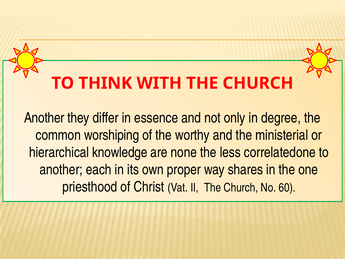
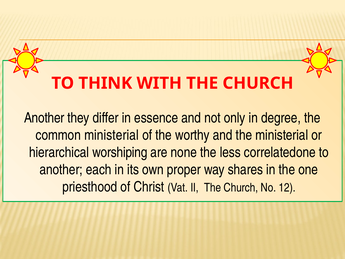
common worshiping: worshiping -> ministerial
knowledge: knowledge -> worshiping
60: 60 -> 12
